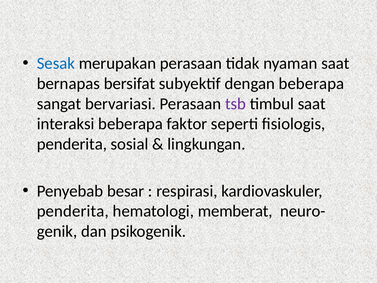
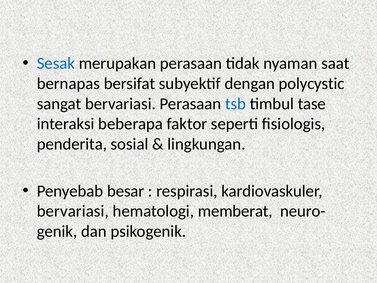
dengan beberapa: beberapa -> polycystic
tsb colour: purple -> blue
timbul saat: saat -> tase
penderita at (73, 211): penderita -> bervariasi
